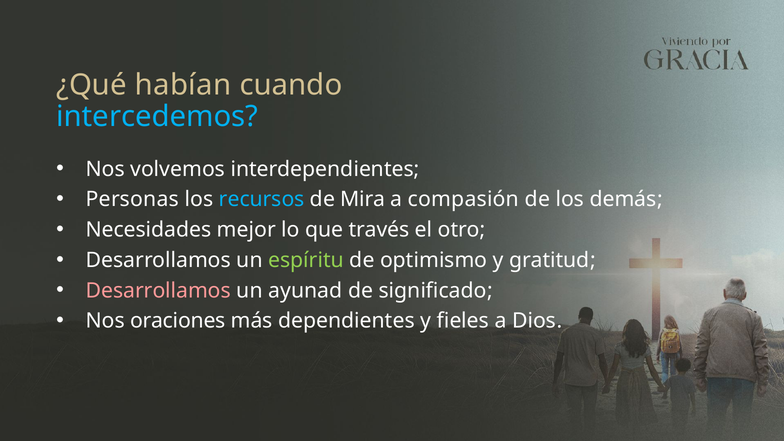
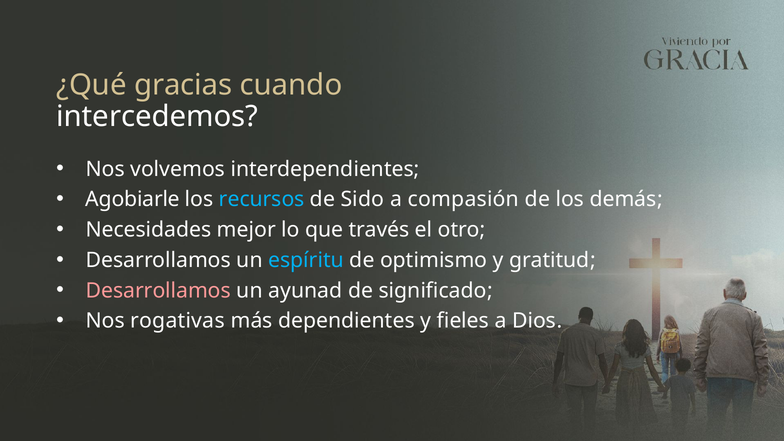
habían: habían -> gracias
intercedemos colour: light blue -> white
Personas: Personas -> Agobiarle
Mira: Mira -> Sido
espíritu colour: light green -> light blue
oraciones: oraciones -> rogativas
